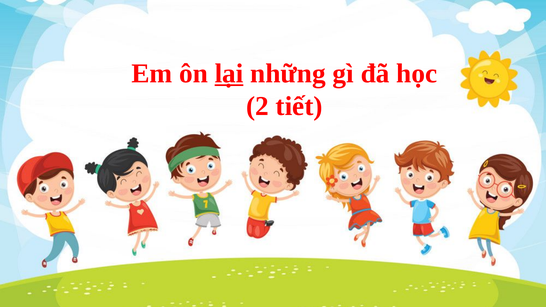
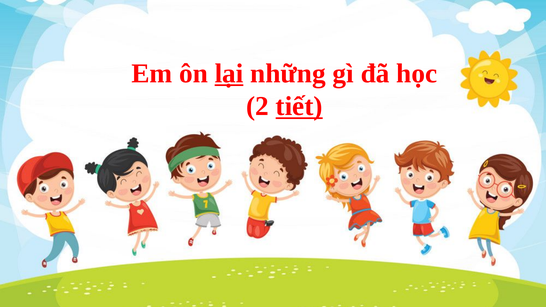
tiết underline: none -> present
